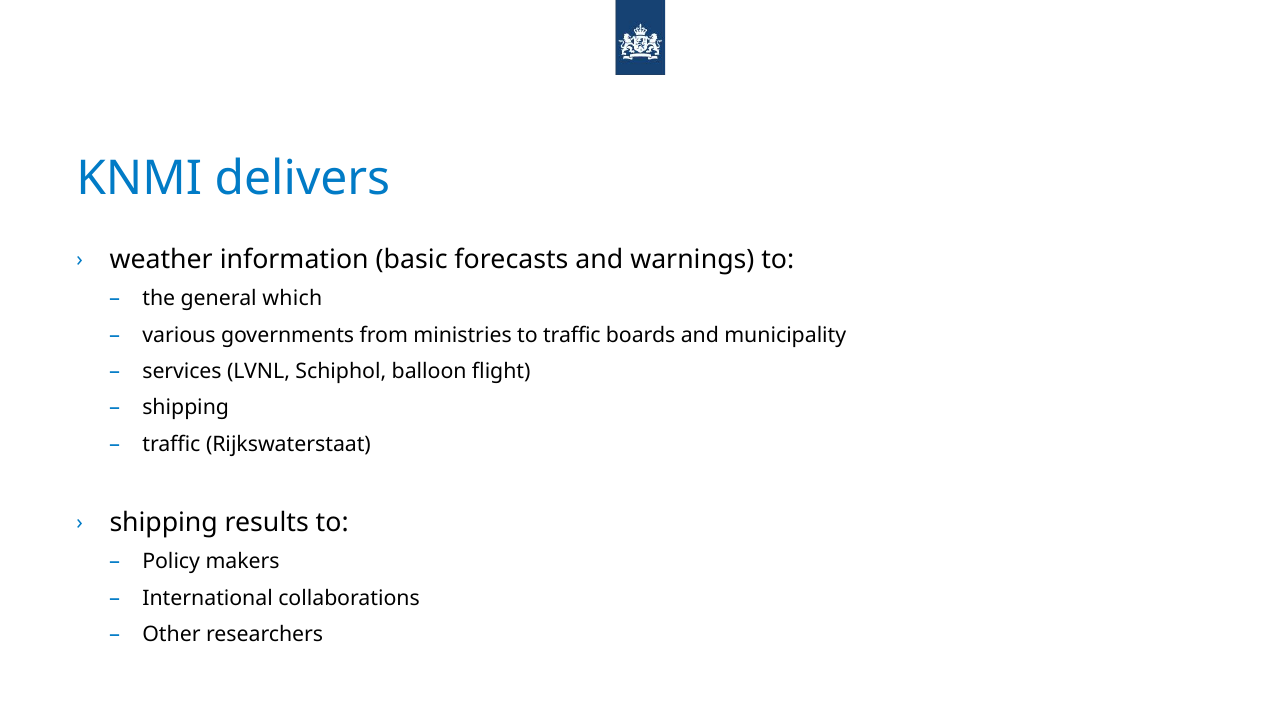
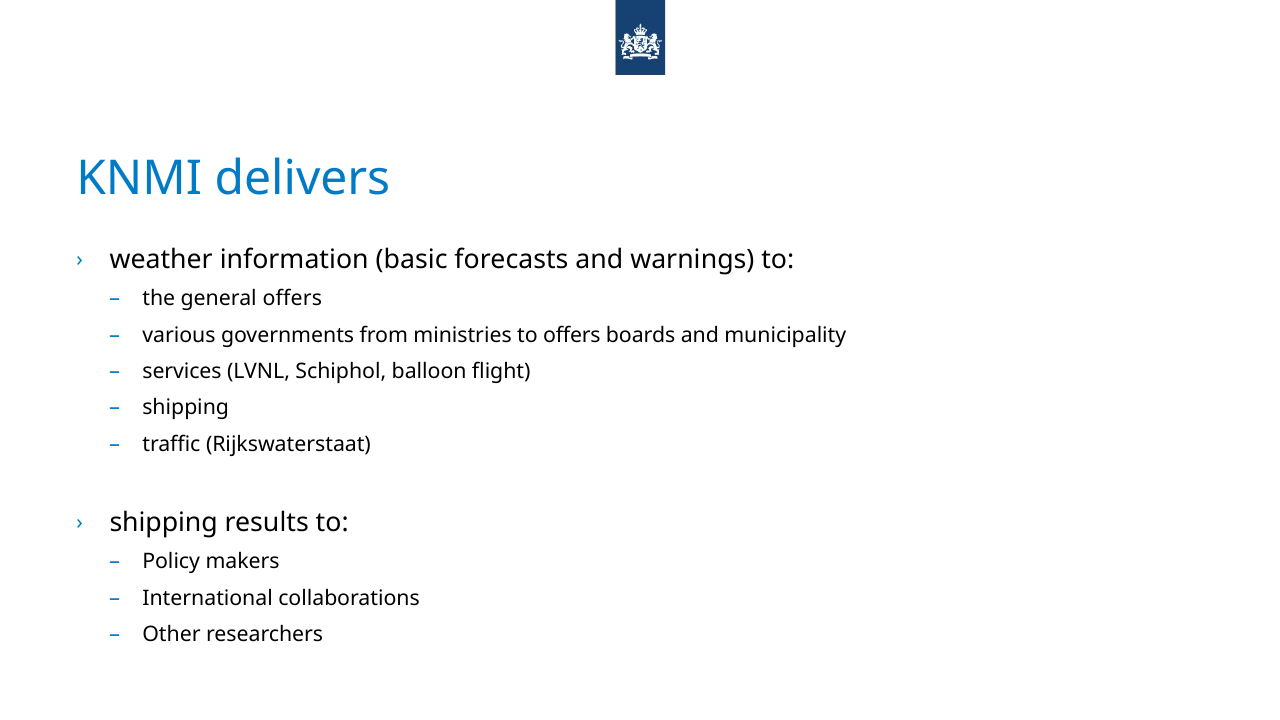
general which: which -> offers
to traffic: traffic -> offers
